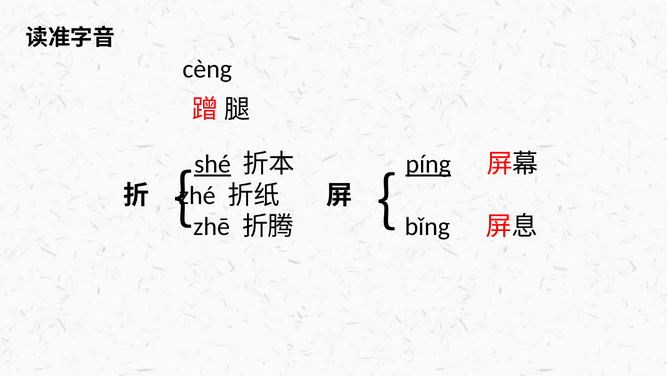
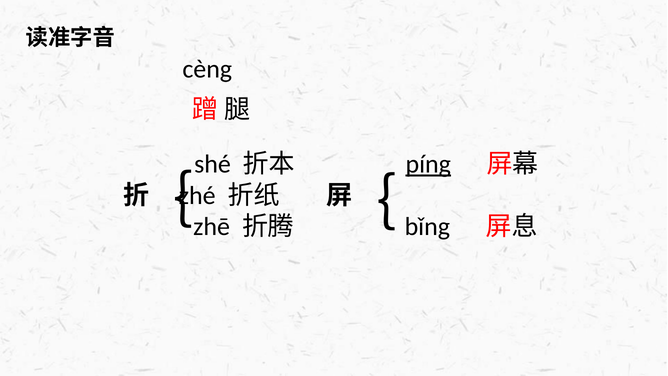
shé underline: present -> none
